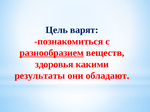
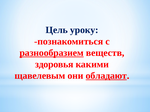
варят: варят -> уроку
результаты: результаты -> щавелевым
обладают underline: none -> present
